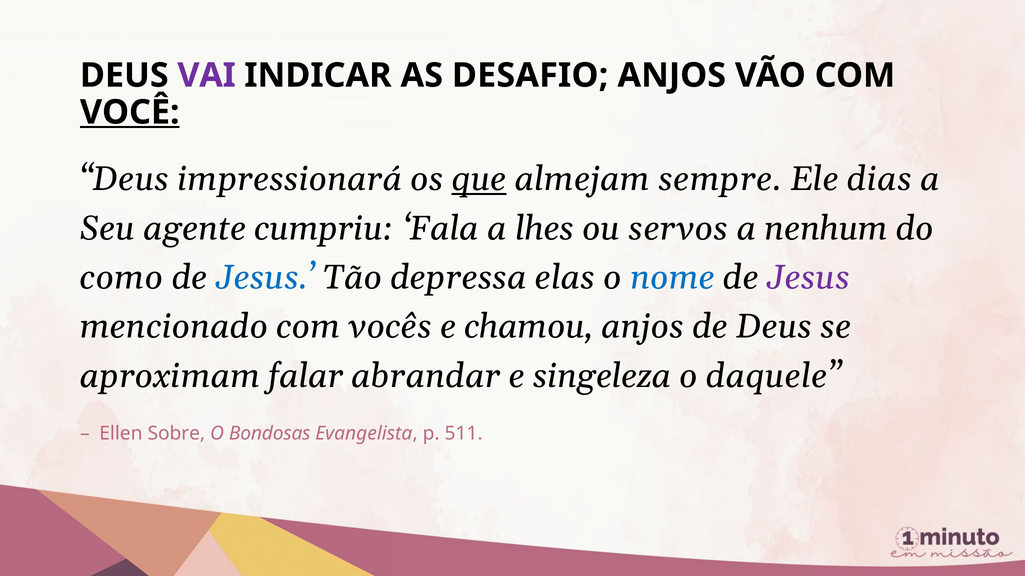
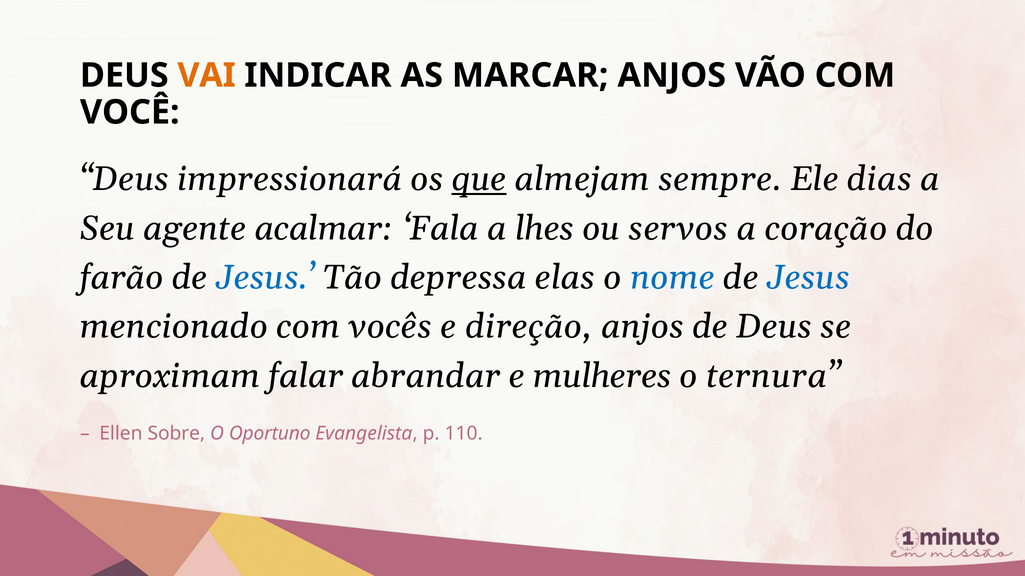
VAI colour: purple -> orange
DESAFIO: DESAFIO -> MARCAR
VOCÊ underline: present -> none
cumpriu: cumpriu -> acalmar
nenhum: nenhum -> coração
como: como -> farão
Jesus at (808, 278) colour: purple -> blue
chamou: chamou -> direção
singeleza: singeleza -> mulheres
daquele: daquele -> ternura
Bondosas: Bondosas -> Oportuno
511: 511 -> 110
